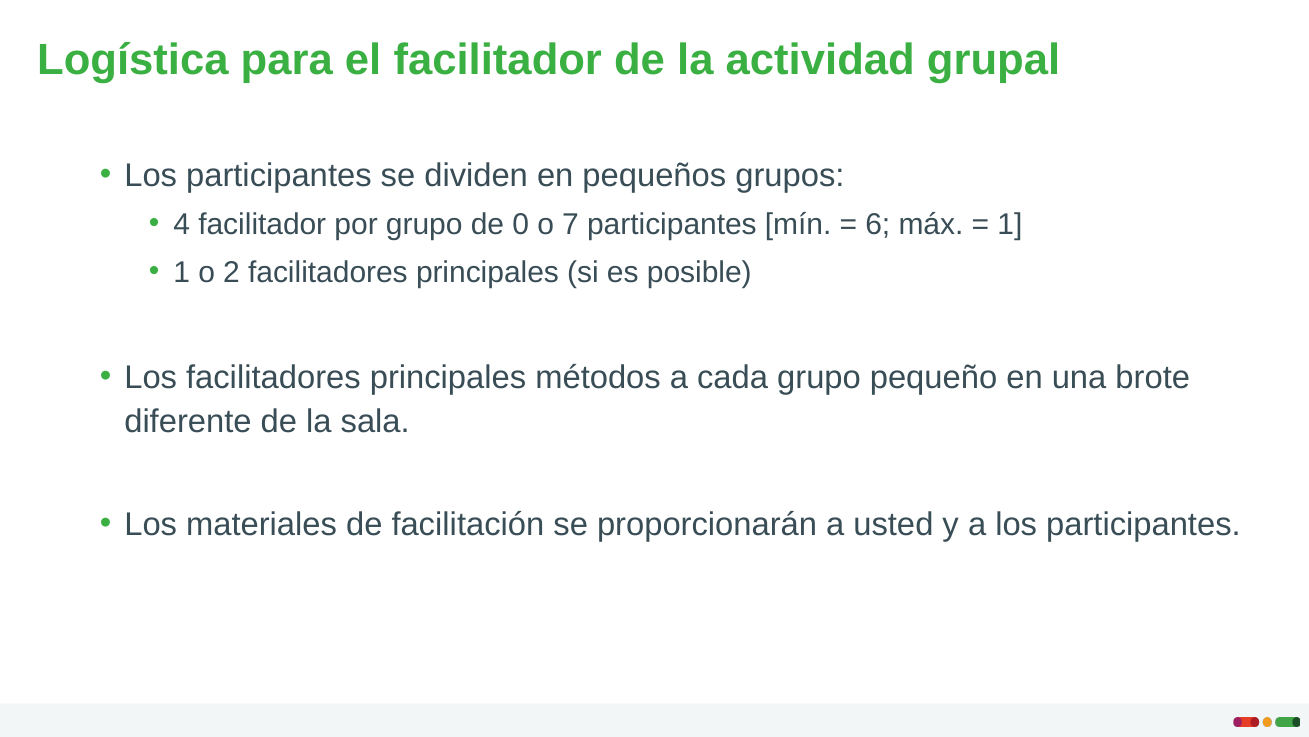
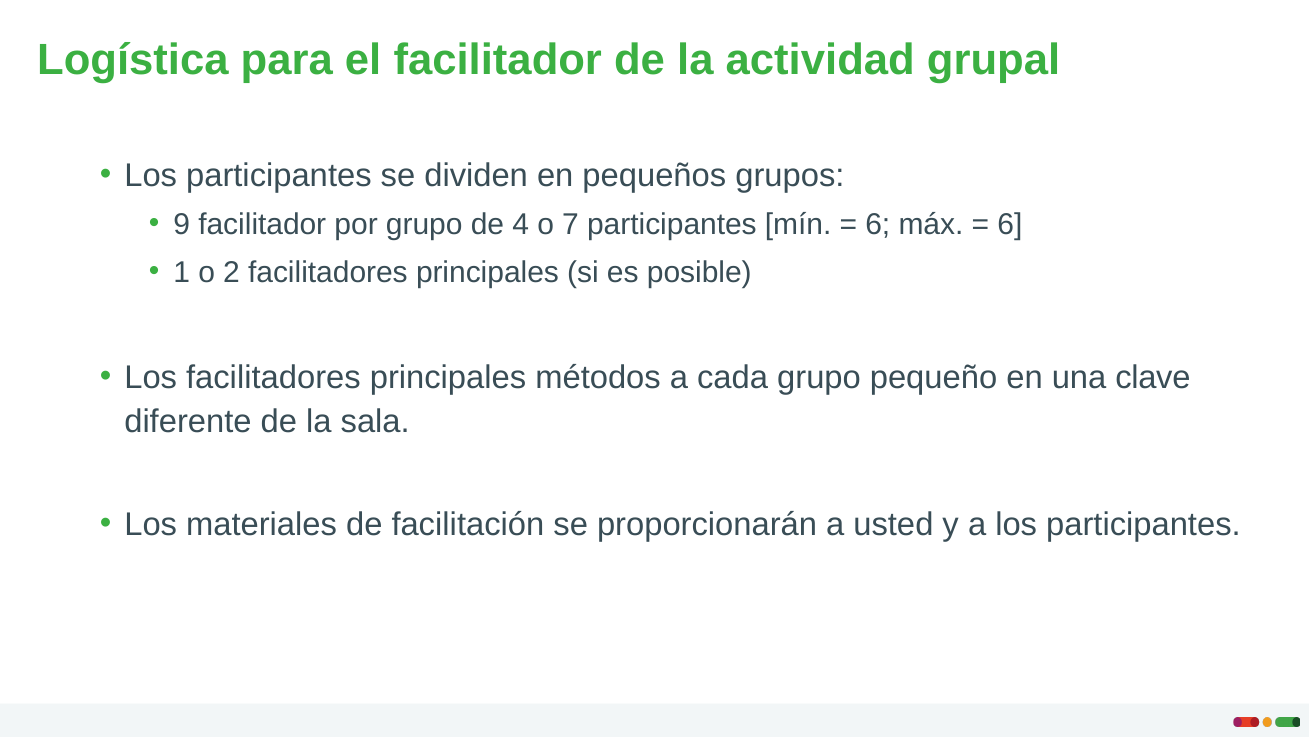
4: 4 -> 9
0: 0 -> 4
1 at (1010, 224): 1 -> 6
brote: brote -> clave
